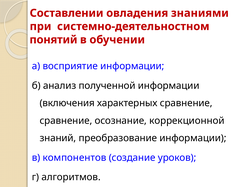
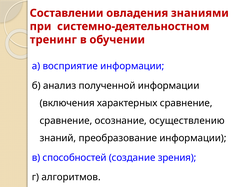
понятий: понятий -> тренинг
коррекционной: коррекционной -> осуществлению
компонентов: компонентов -> способностей
уроков: уроков -> зрения
